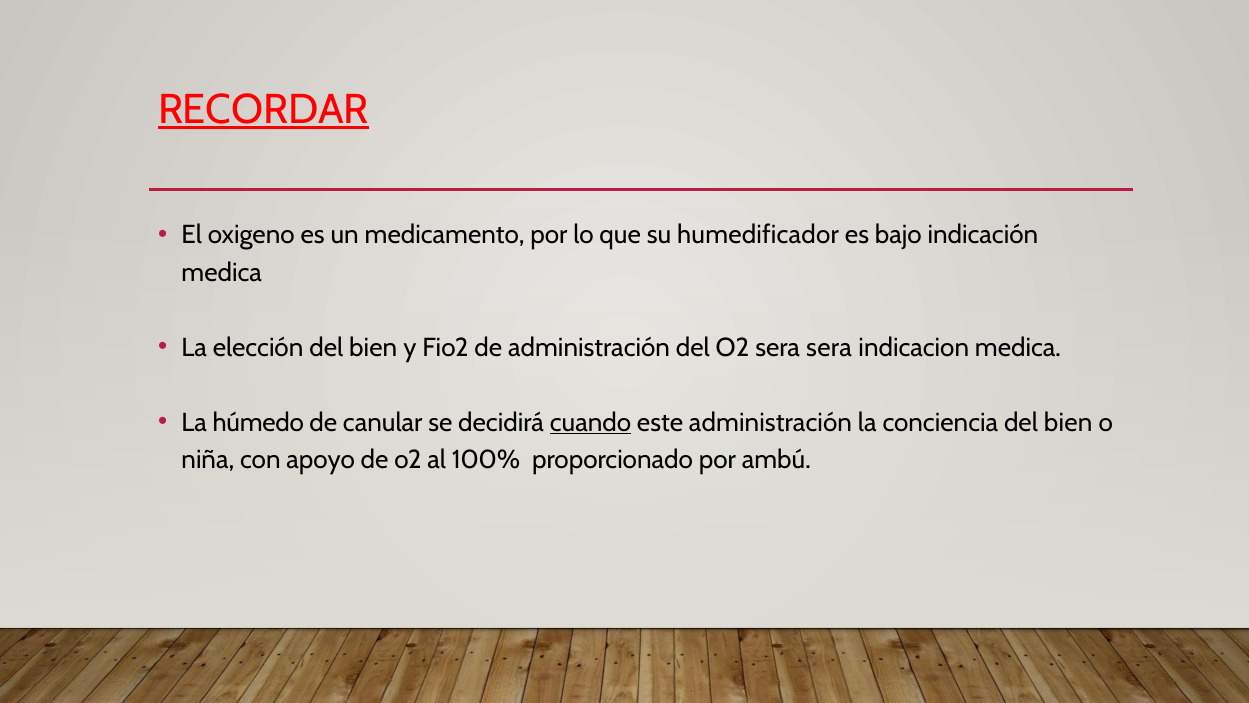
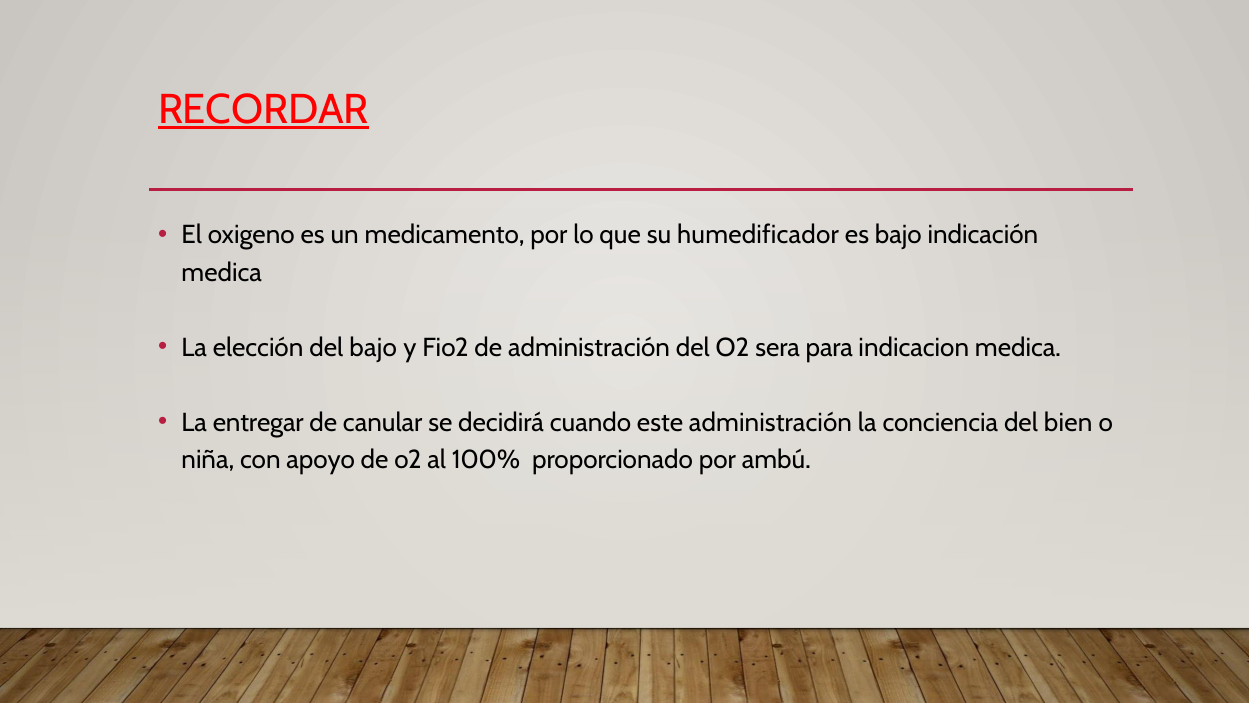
elección del bien: bien -> bajo
sera sera: sera -> para
húmedo: húmedo -> entregar
cuando underline: present -> none
